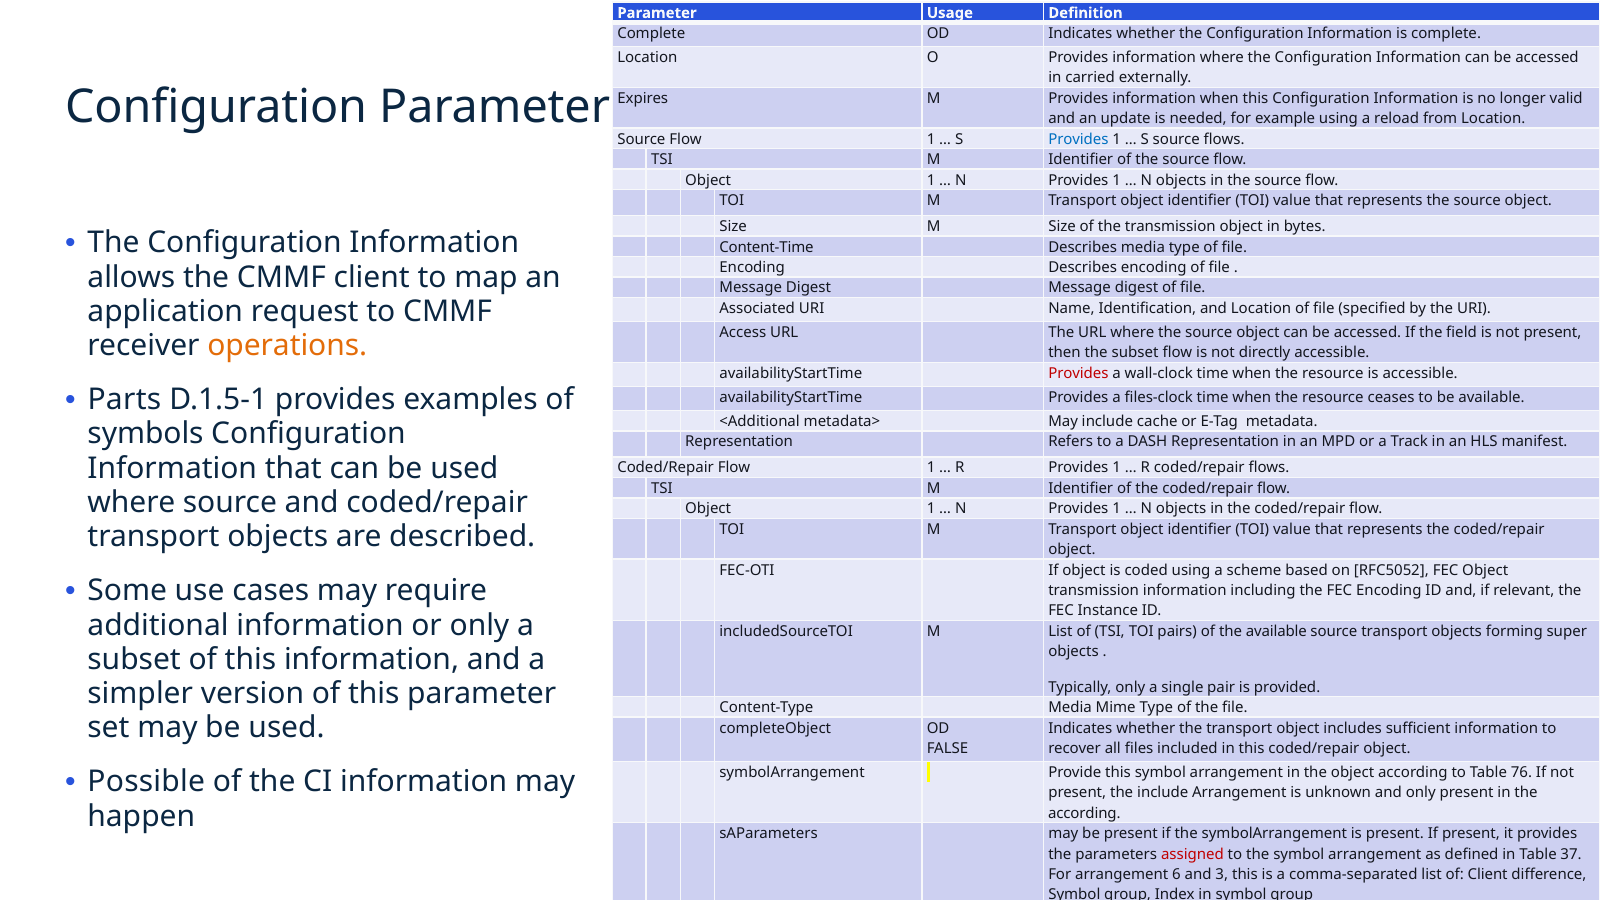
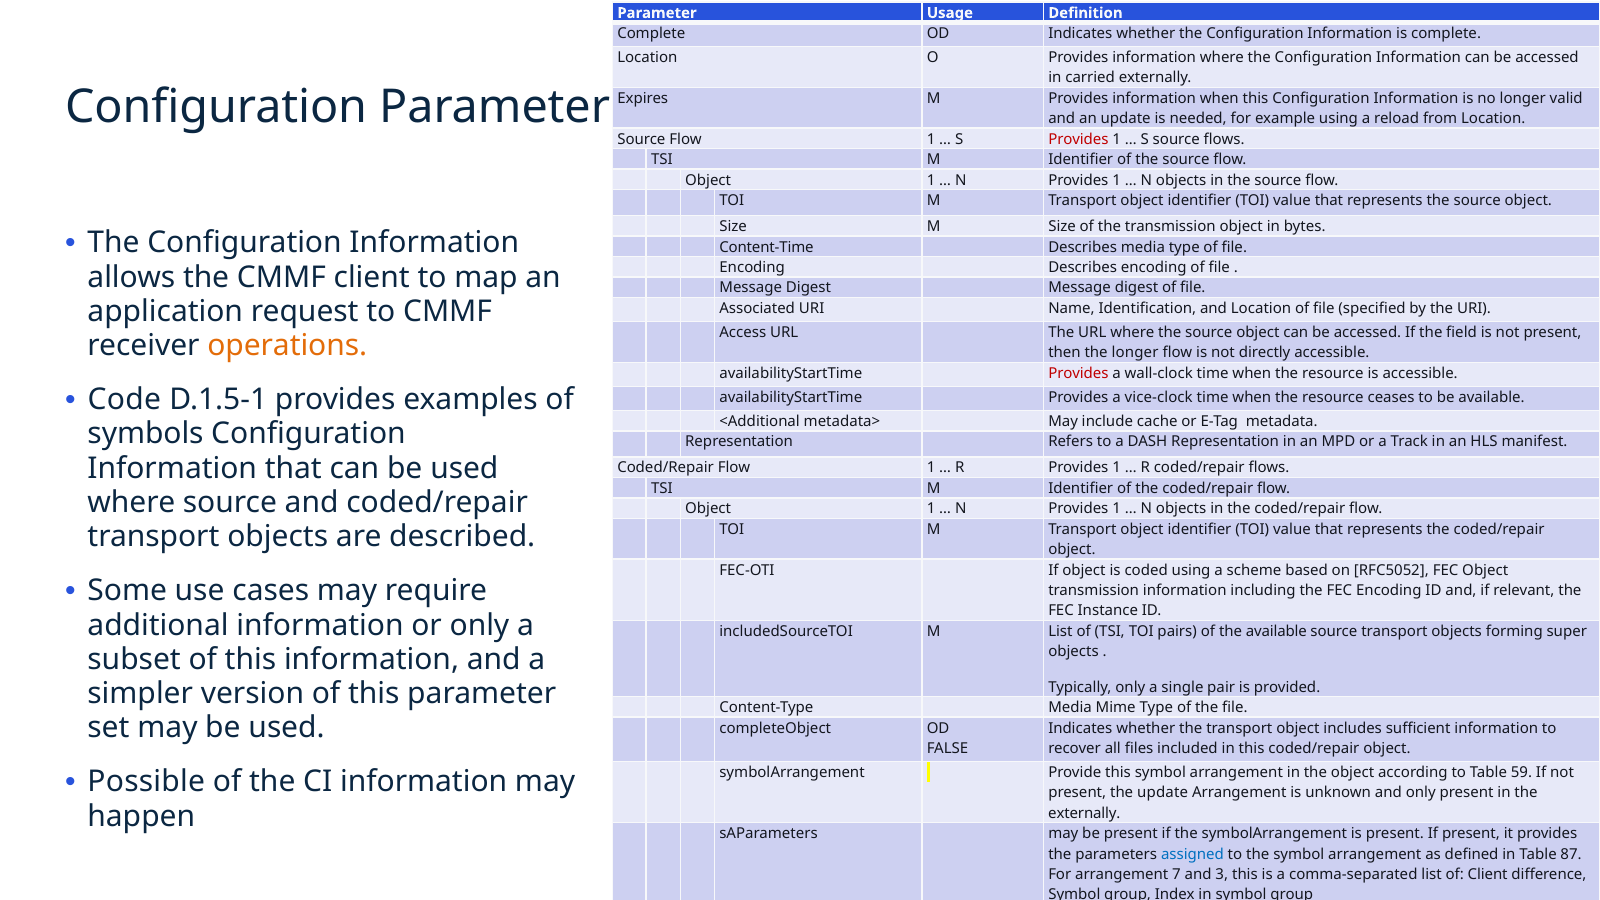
Provides at (1078, 139) colour: blue -> red
the subset: subset -> longer
Parts: Parts -> Code
files-clock: files-clock -> vice-clock
76: 76 -> 59
the include: include -> update
according at (1084, 813): according -> externally
assigned colour: red -> blue
37: 37 -> 87
arrangement 6: 6 -> 7
